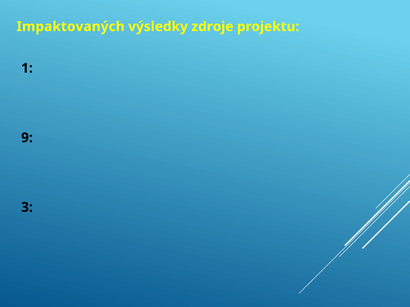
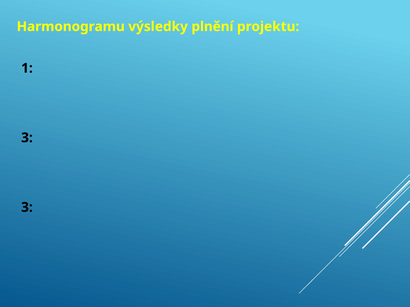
Impaktovaných: Impaktovaných -> Harmonogramu
zdroje: zdroje -> plnění
9 at (27, 138): 9 -> 3
